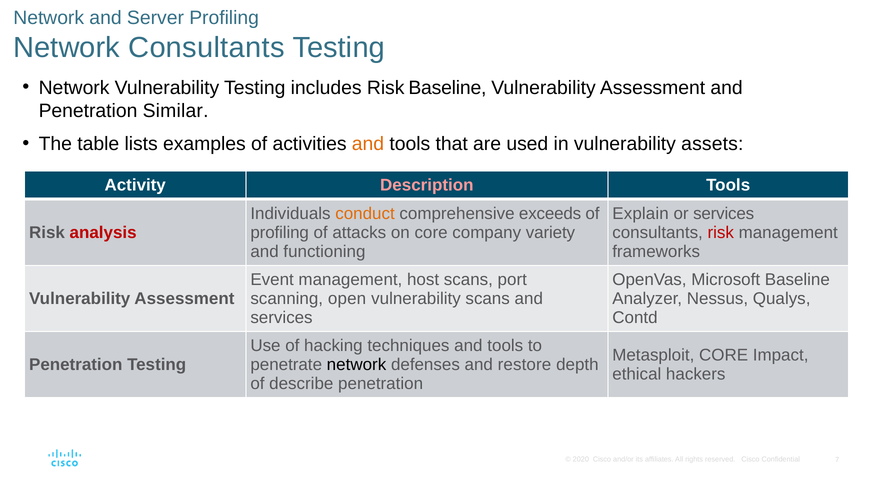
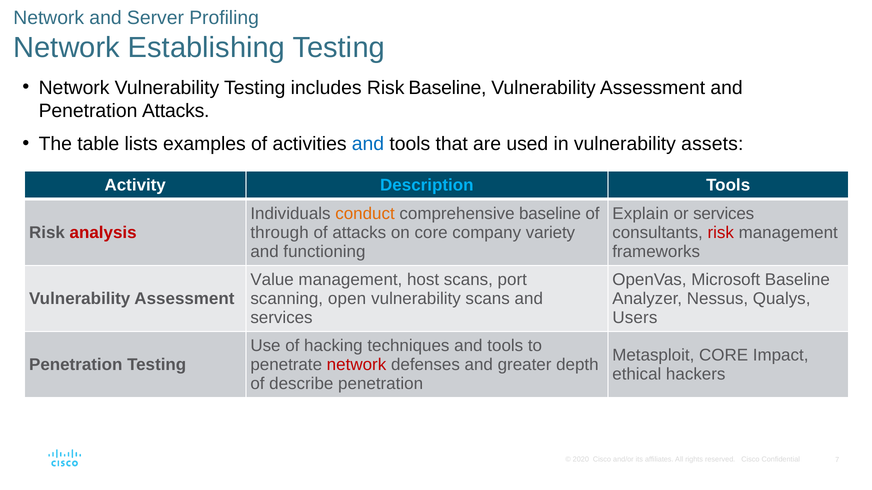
Network Consultants: Consultants -> Establishing
Penetration Similar: Similar -> Attacks
and at (368, 144) colour: orange -> blue
Description colour: pink -> light blue
comprehensive exceeds: exceeds -> baseline
profiling at (280, 233): profiling -> through
Event: Event -> Value
Contd: Contd -> Users
network at (357, 365) colour: black -> red
restore: restore -> greater
